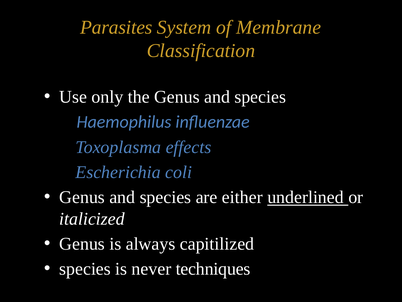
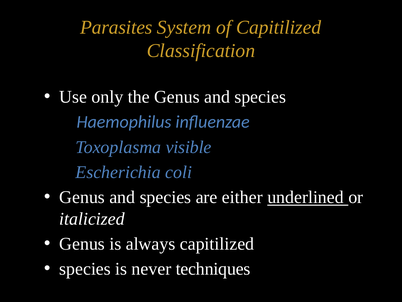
of Membrane: Membrane -> Capitilized
effects: effects -> visible
